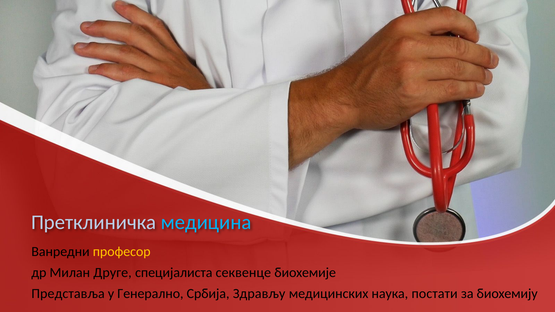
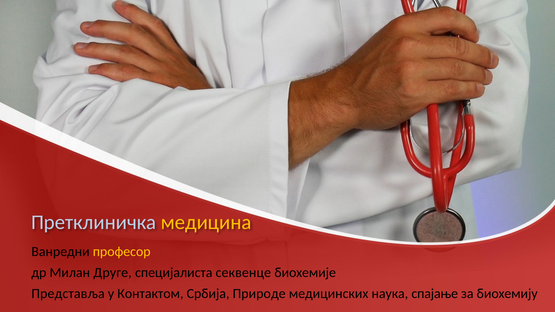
медицина colour: light blue -> yellow
Генерално: Генерално -> Контактом
Здрављу: Здрављу -> Природе
постати: постати -> спајање
